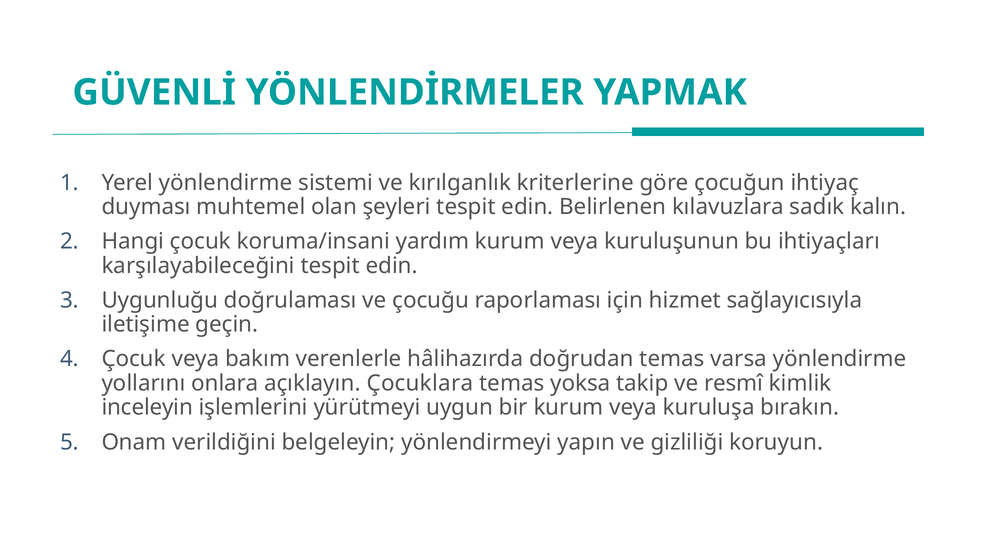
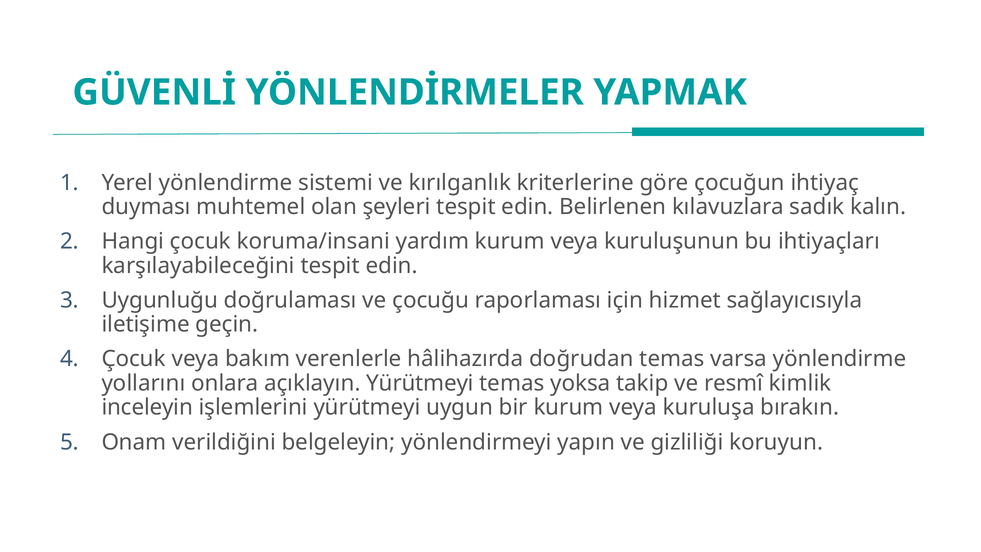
açıklayın Çocuklara: Çocuklara -> Yürütmeyi
